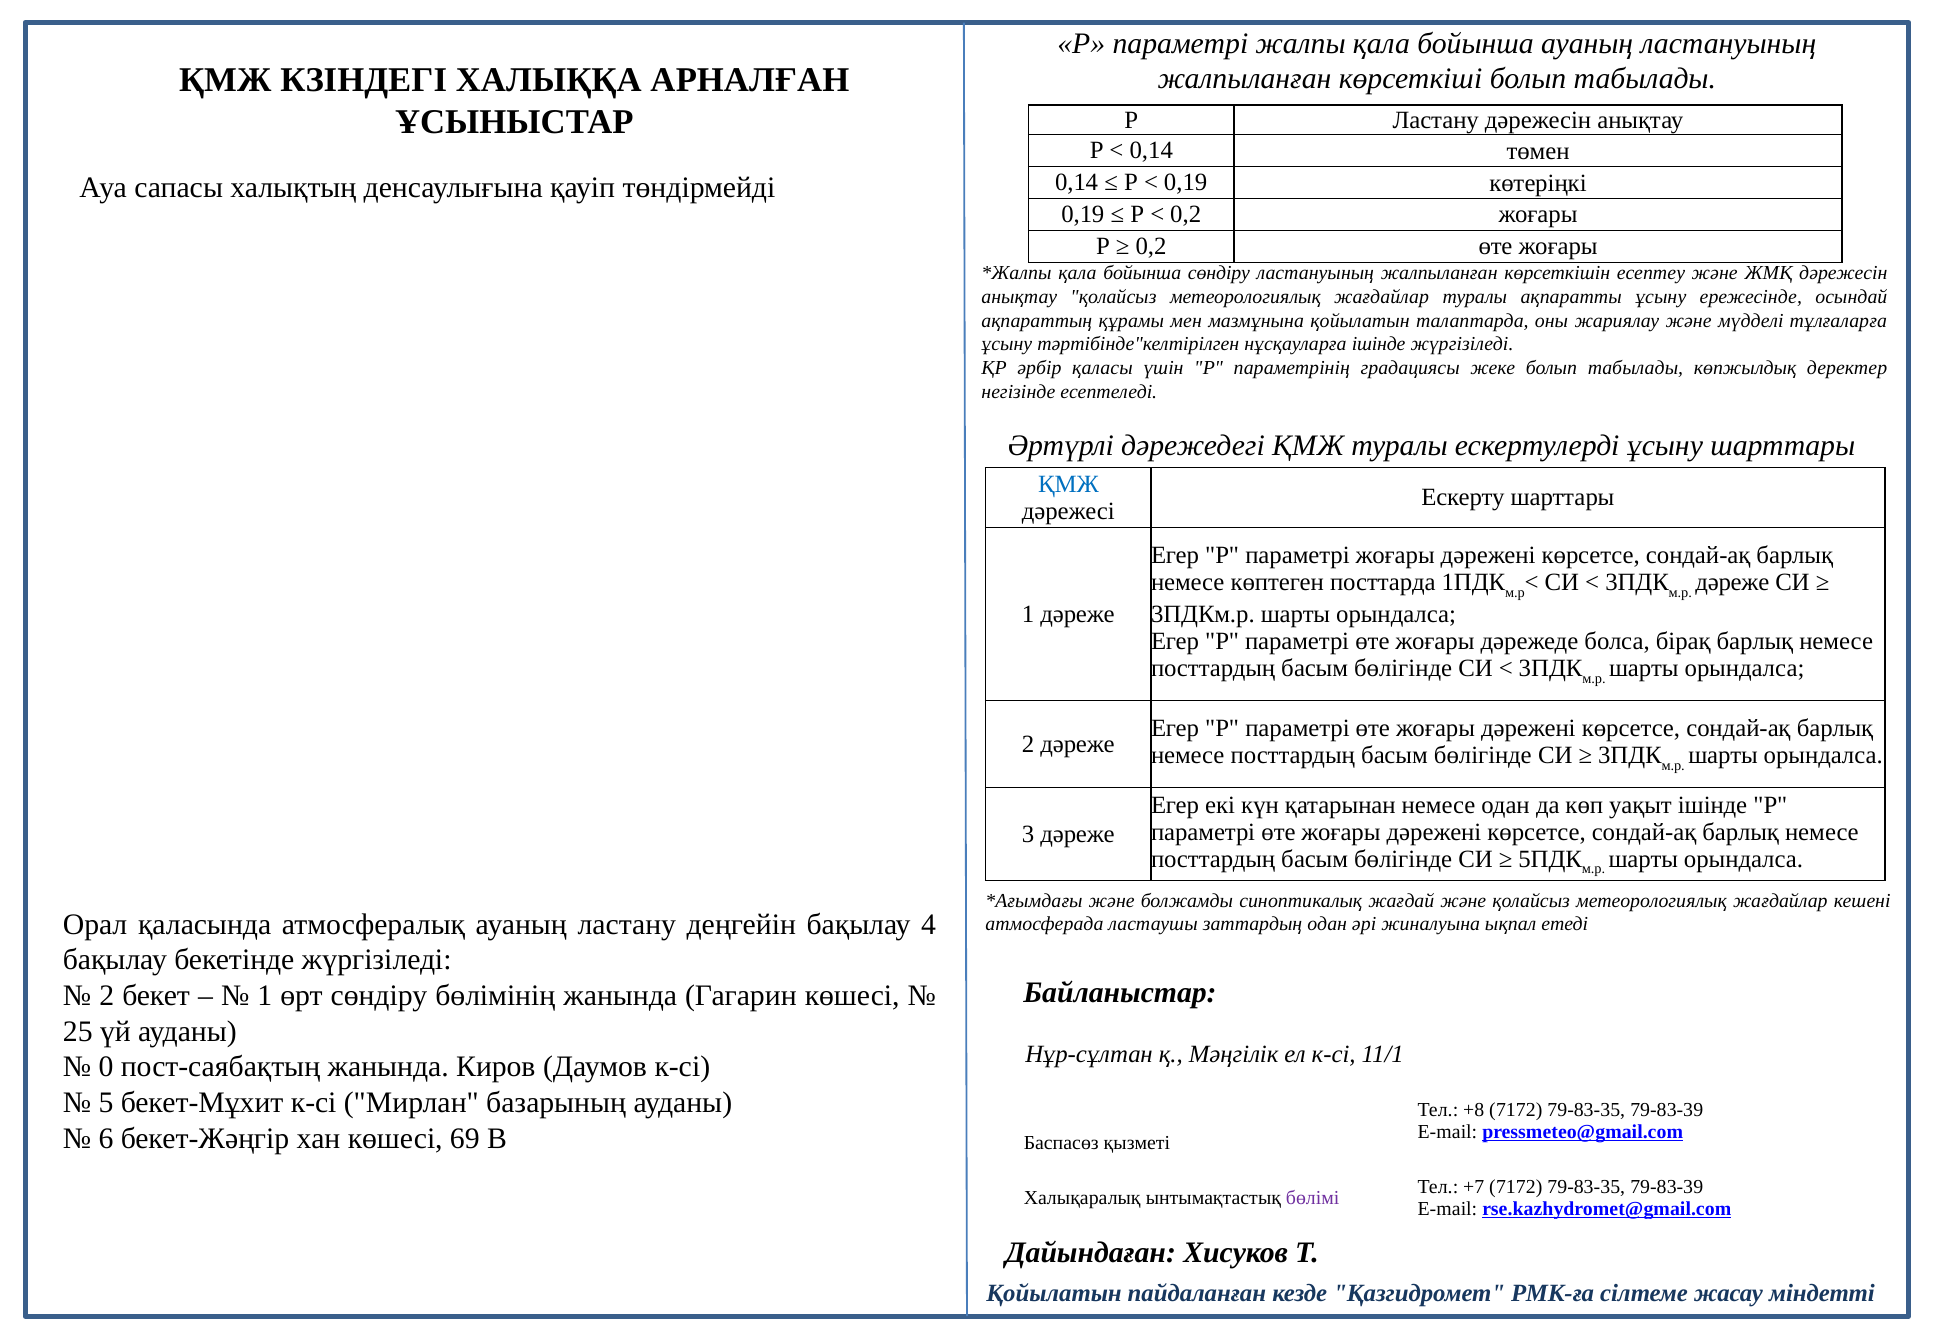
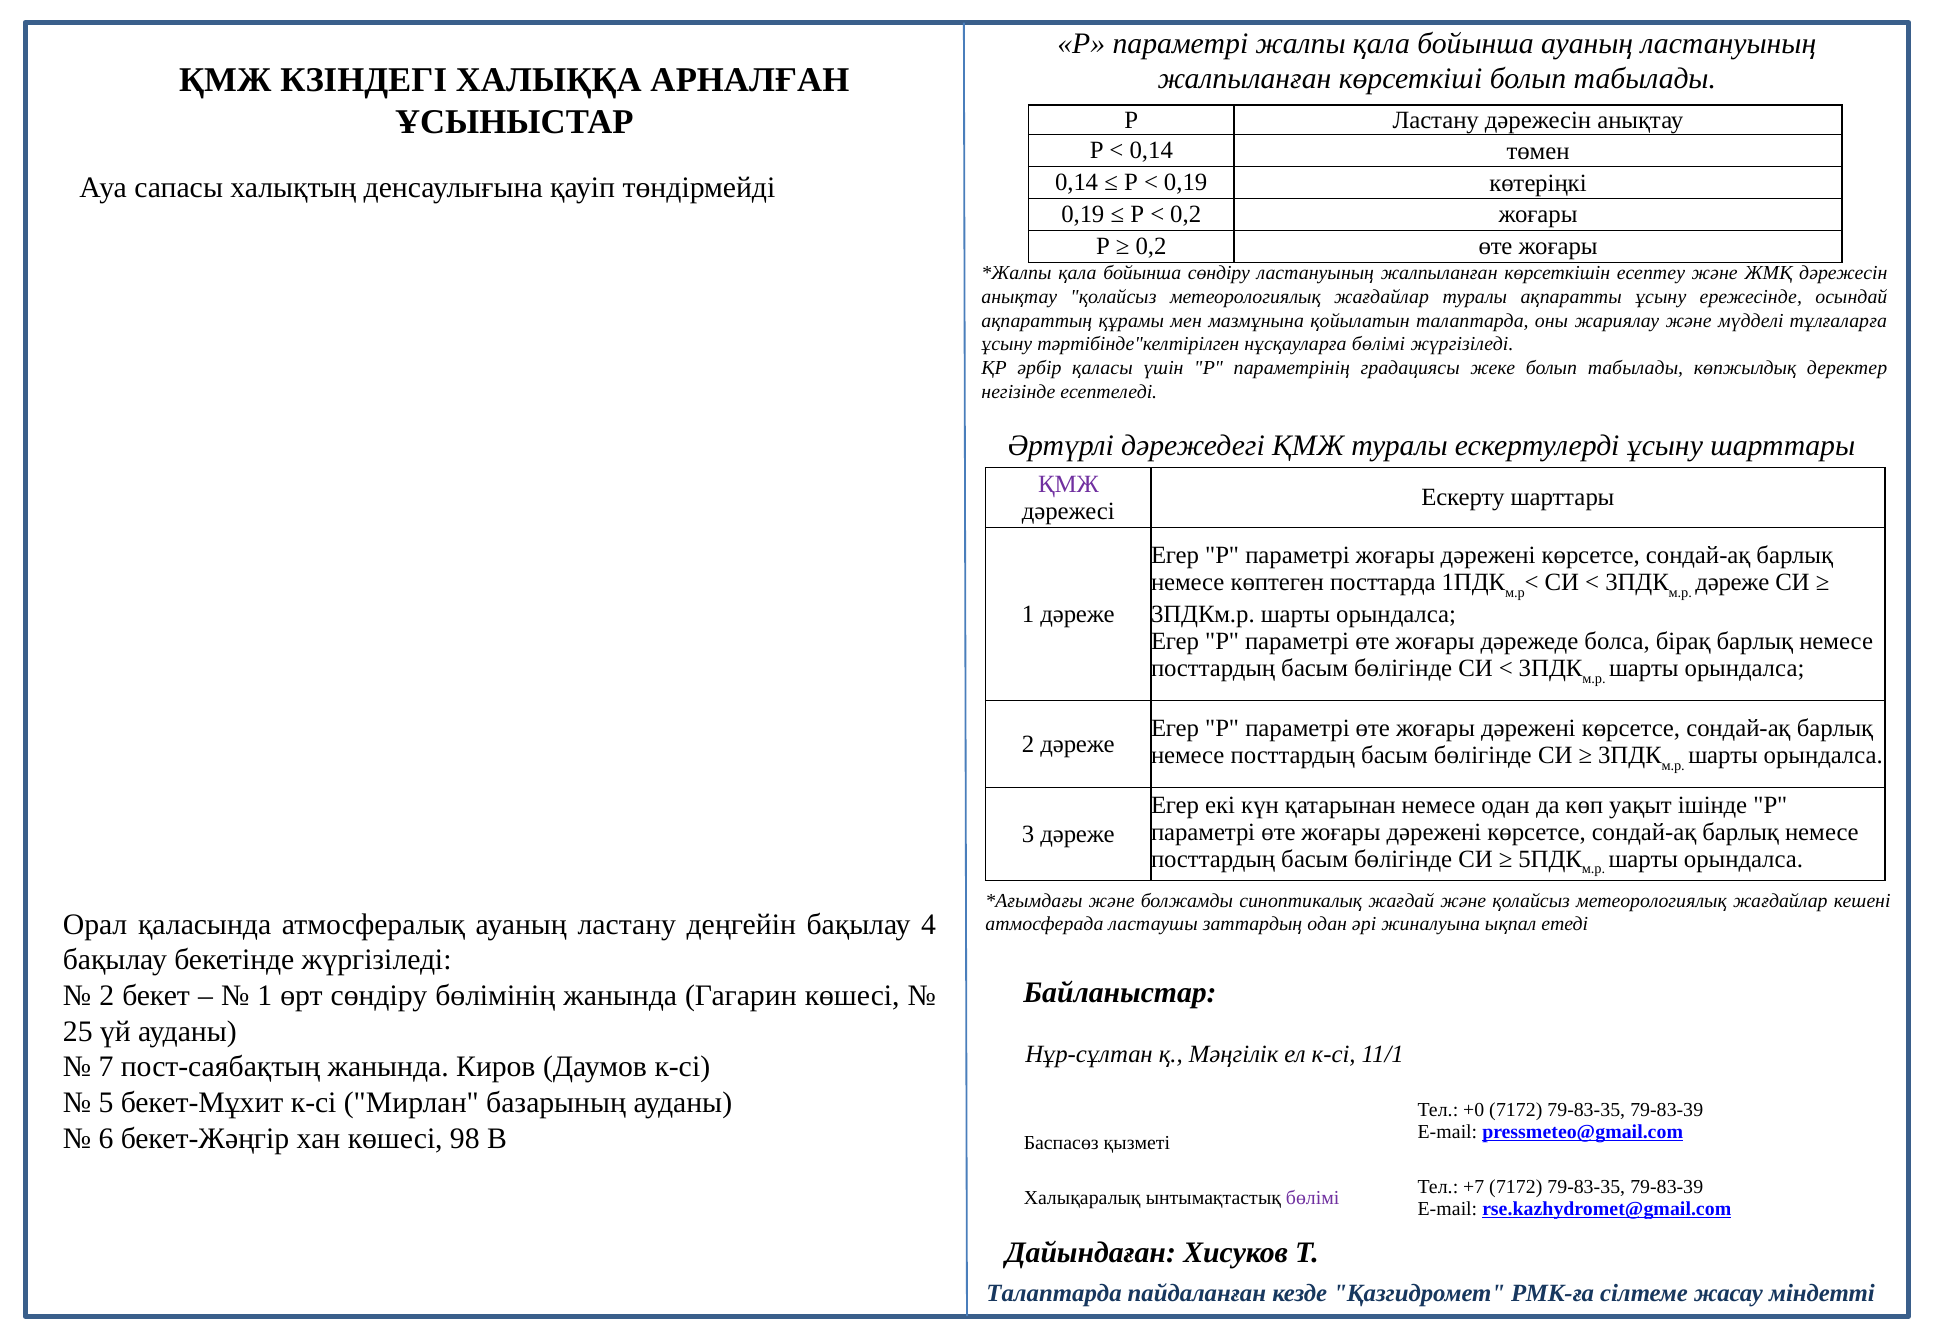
нұсқауларға ішінде: ішінде -> бөлімі
ҚМЖ at (1068, 484) colour: blue -> purple
0: 0 -> 7
+8: +8 -> +0
69: 69 -> 98
Қойылатын at (1054, 1293): Қойылатын -> Талаптарда
